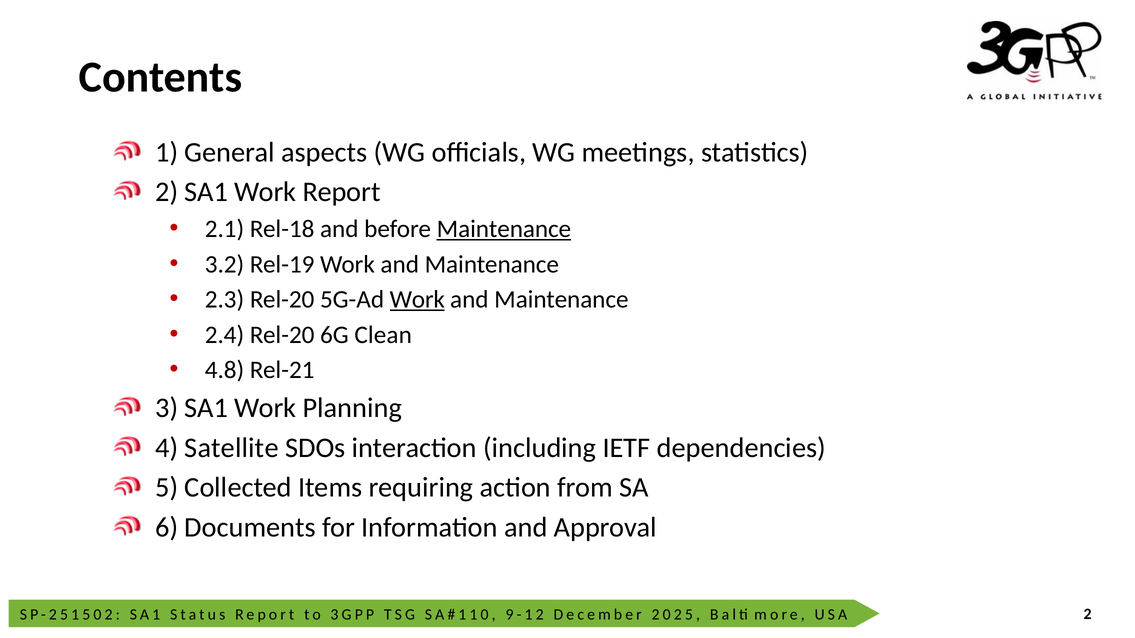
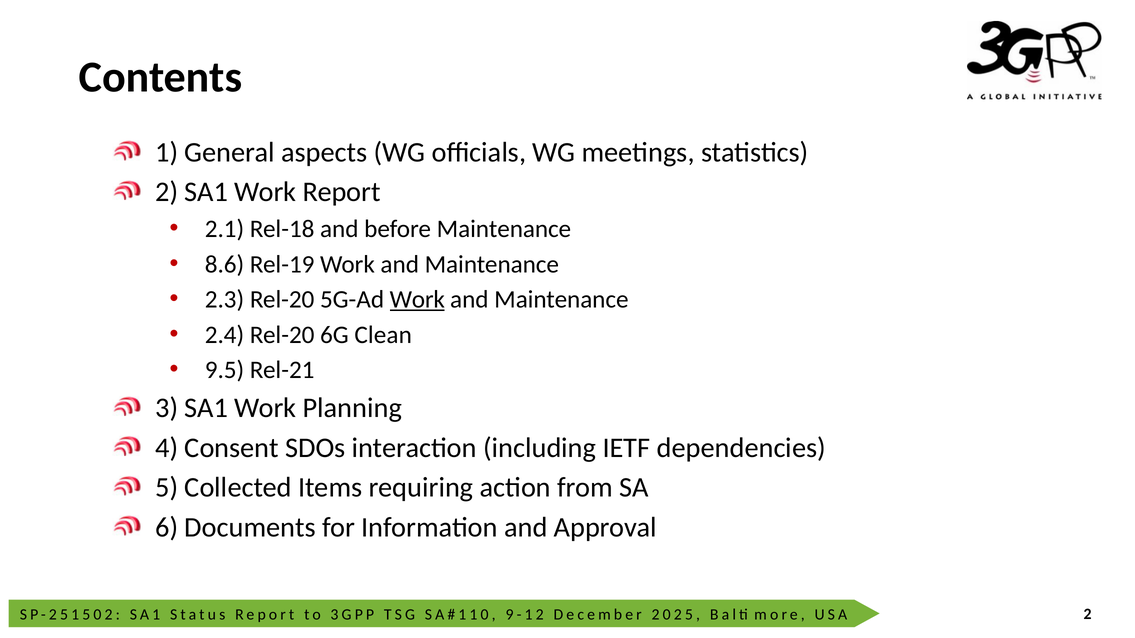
Maintenance at (504, 229) underline: present -> none
3.2: 3.2 -> 8.6
4.8: 4.8 -> 9.5
Satellite: Satellite -> Consent
